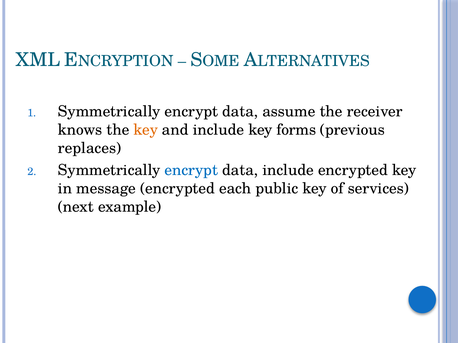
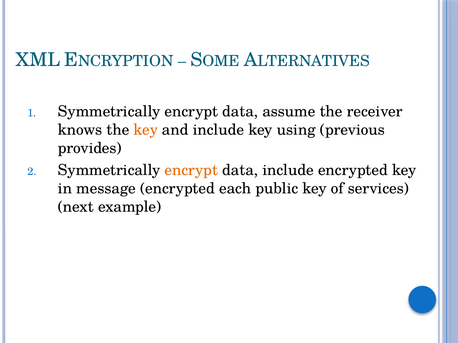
forms: forms -> using
replaces: replaces -> provides
encrypt at (191, 170) colour: blue -> orange
